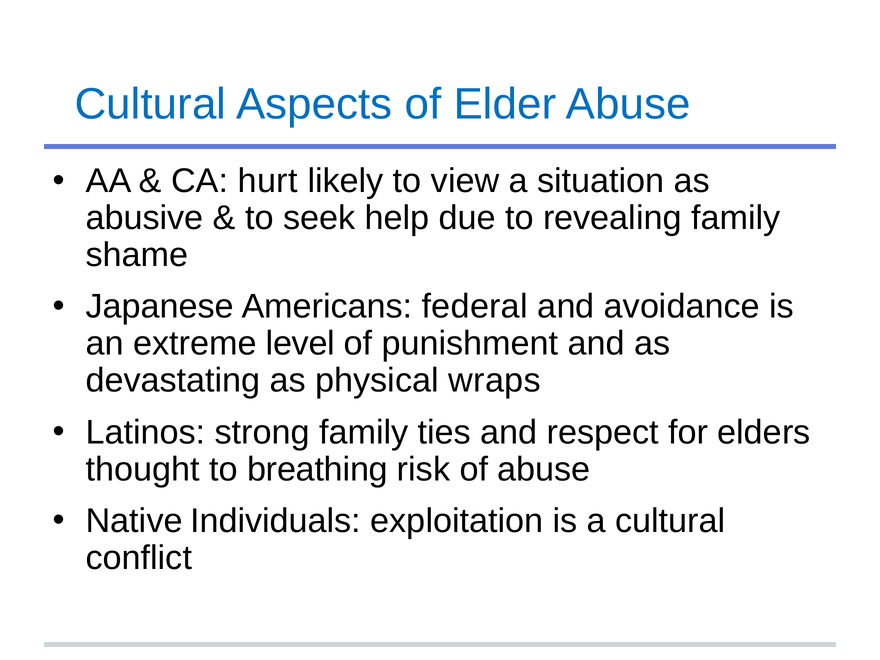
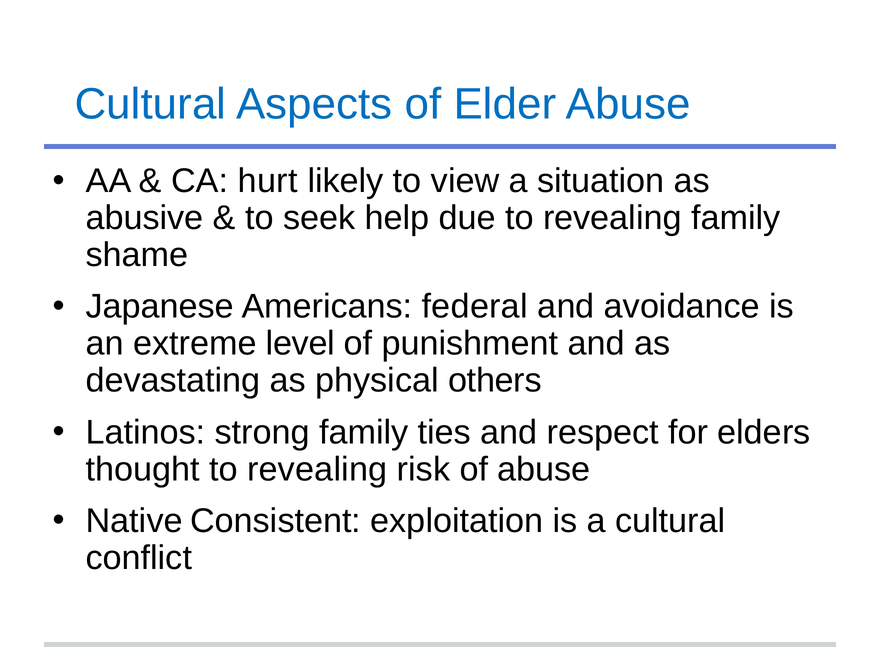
wraps: wraps -> others
thought to breathing: breathing -> revealing
Individuals: Individuals -> Consistent
